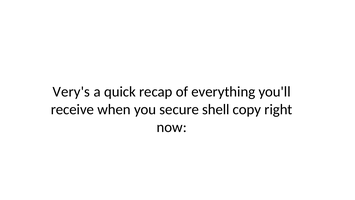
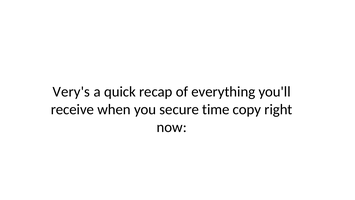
shell: shell -> time
